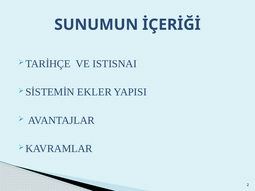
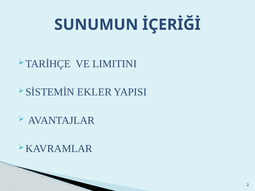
ISTISNAI: ISTISNAI -> LIMITINI
